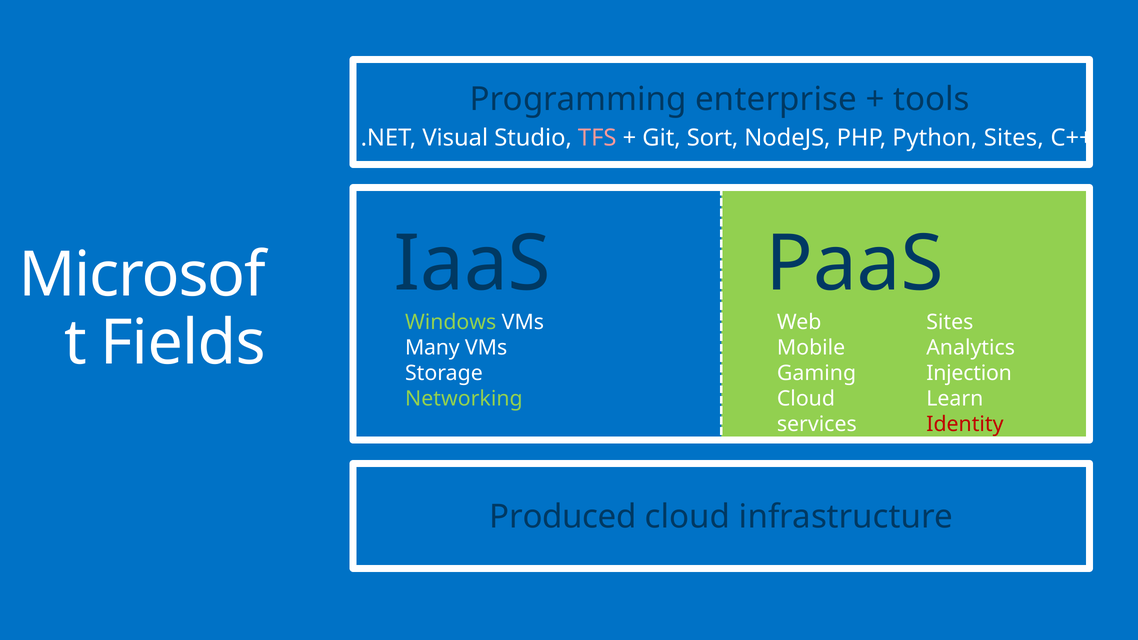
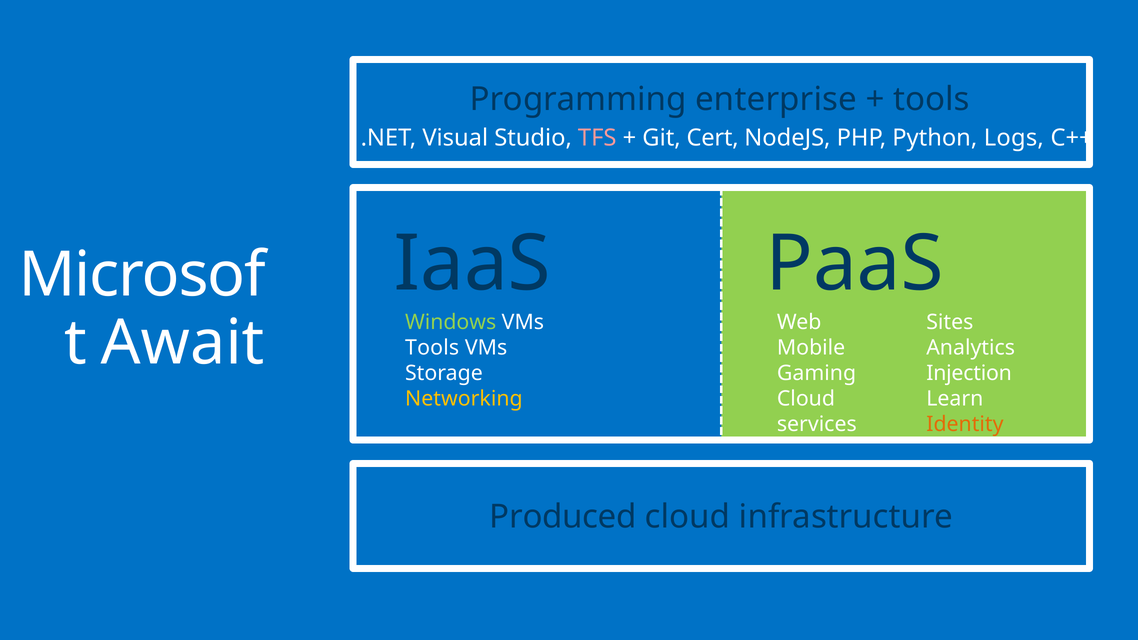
Sort: Sort -> Cert
Python Sites: Sites -> Logs
Fields: Fields -> Await
Many at (432, 348): Many -> Tools
Networking colour: light green -> yellow
Identity colour: red -> orange
